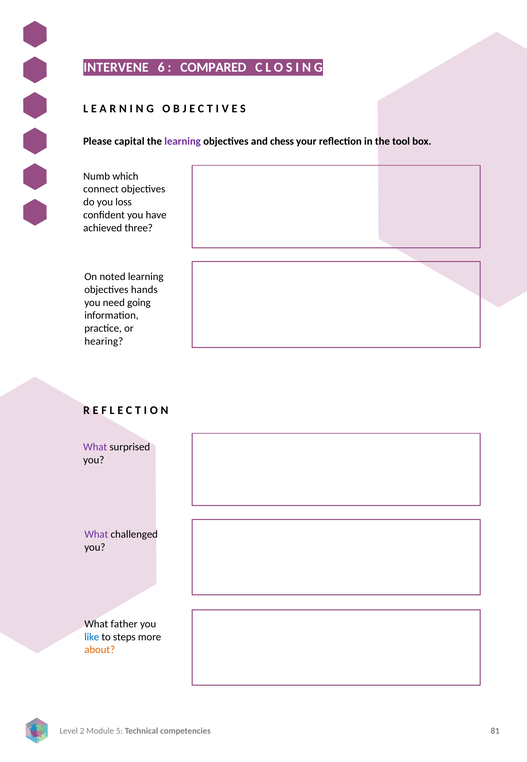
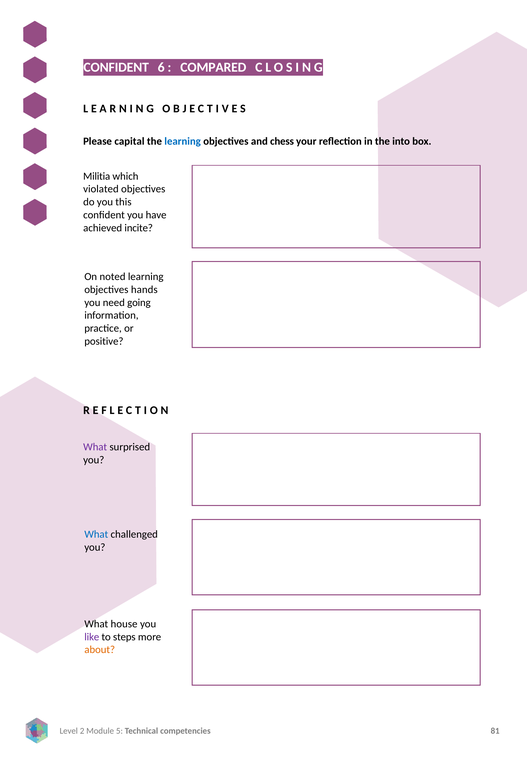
INTERVENE at (116, 67): INTERVENE -> CONFIDENT
learning at (183, 141) colour: purple -> blue
tool: tool -> into
Numb: Numb -> Militia
connect: connect -> violated
loss: loss -> this
three: three -> incite
hearing: hearing -> positive
What at (96, 534) colour: purple -> blue
father: father -> house
like colour: blue -> purple
